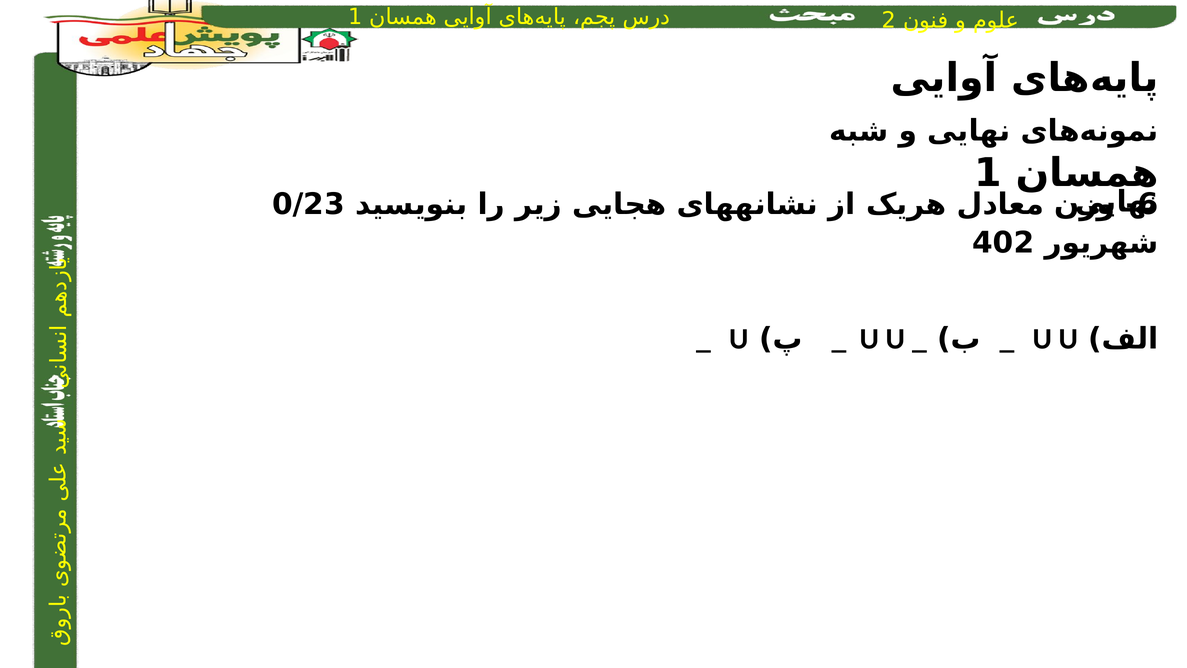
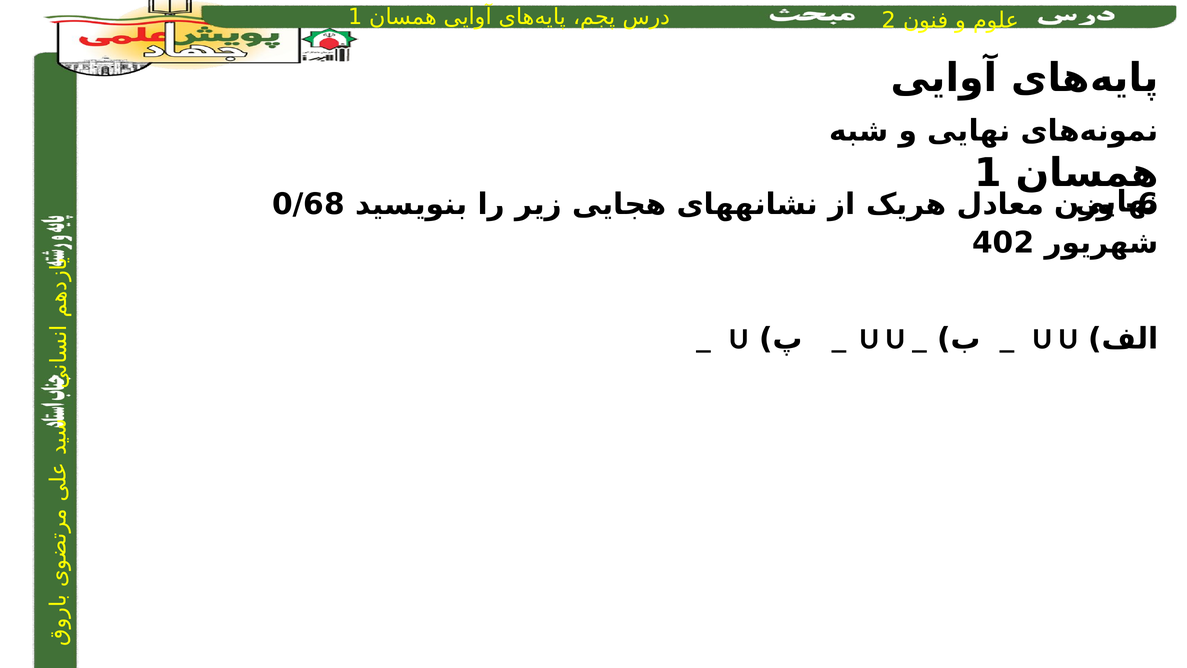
0/23: 0/23 -> 0/68
